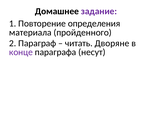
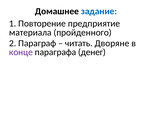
задание colour: purple -> blue
определения: определения -> предприятие
несут: несут -> денег
